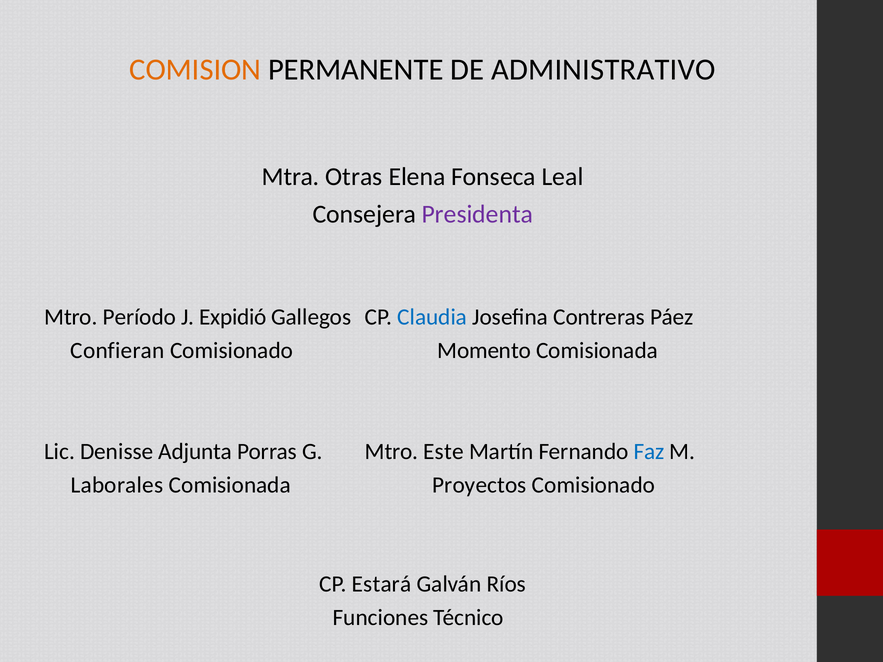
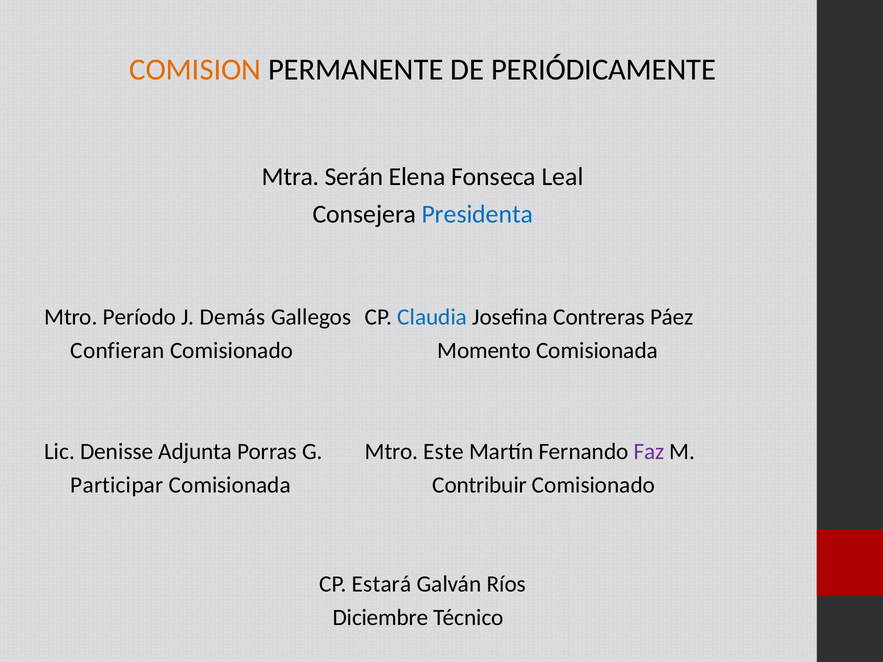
ADMINISTRATIVO: ADMINISTRATIVO -> PERIÓDICAMENTE
Otras: Otras -> Serán
Presidenta colour: purple -> blue
Expidió: Expidió -> Demás
Faz colour: blue -> purple
Laborales: Laborales -> Participar
Proyectos: Proyectos -> Contribuir
Funciones: Funciones -> Diciembre
